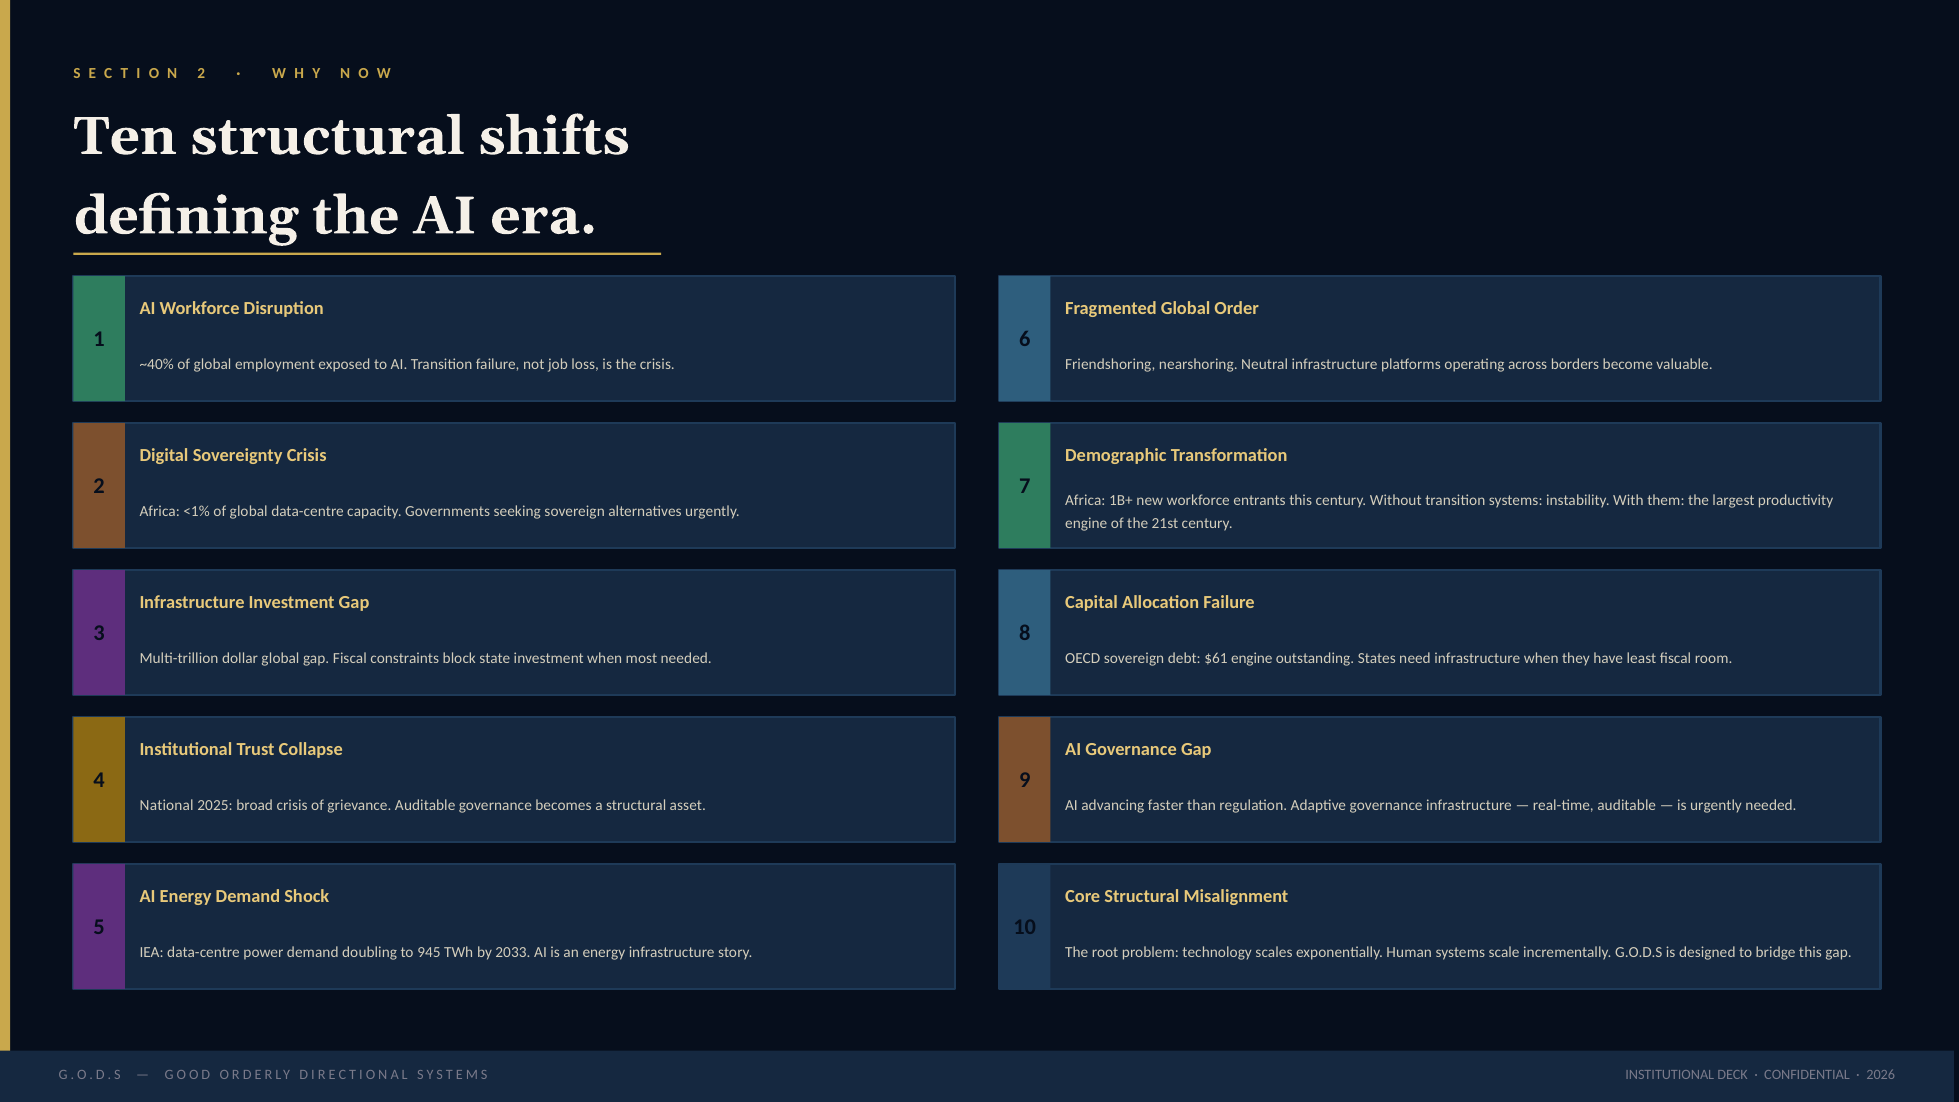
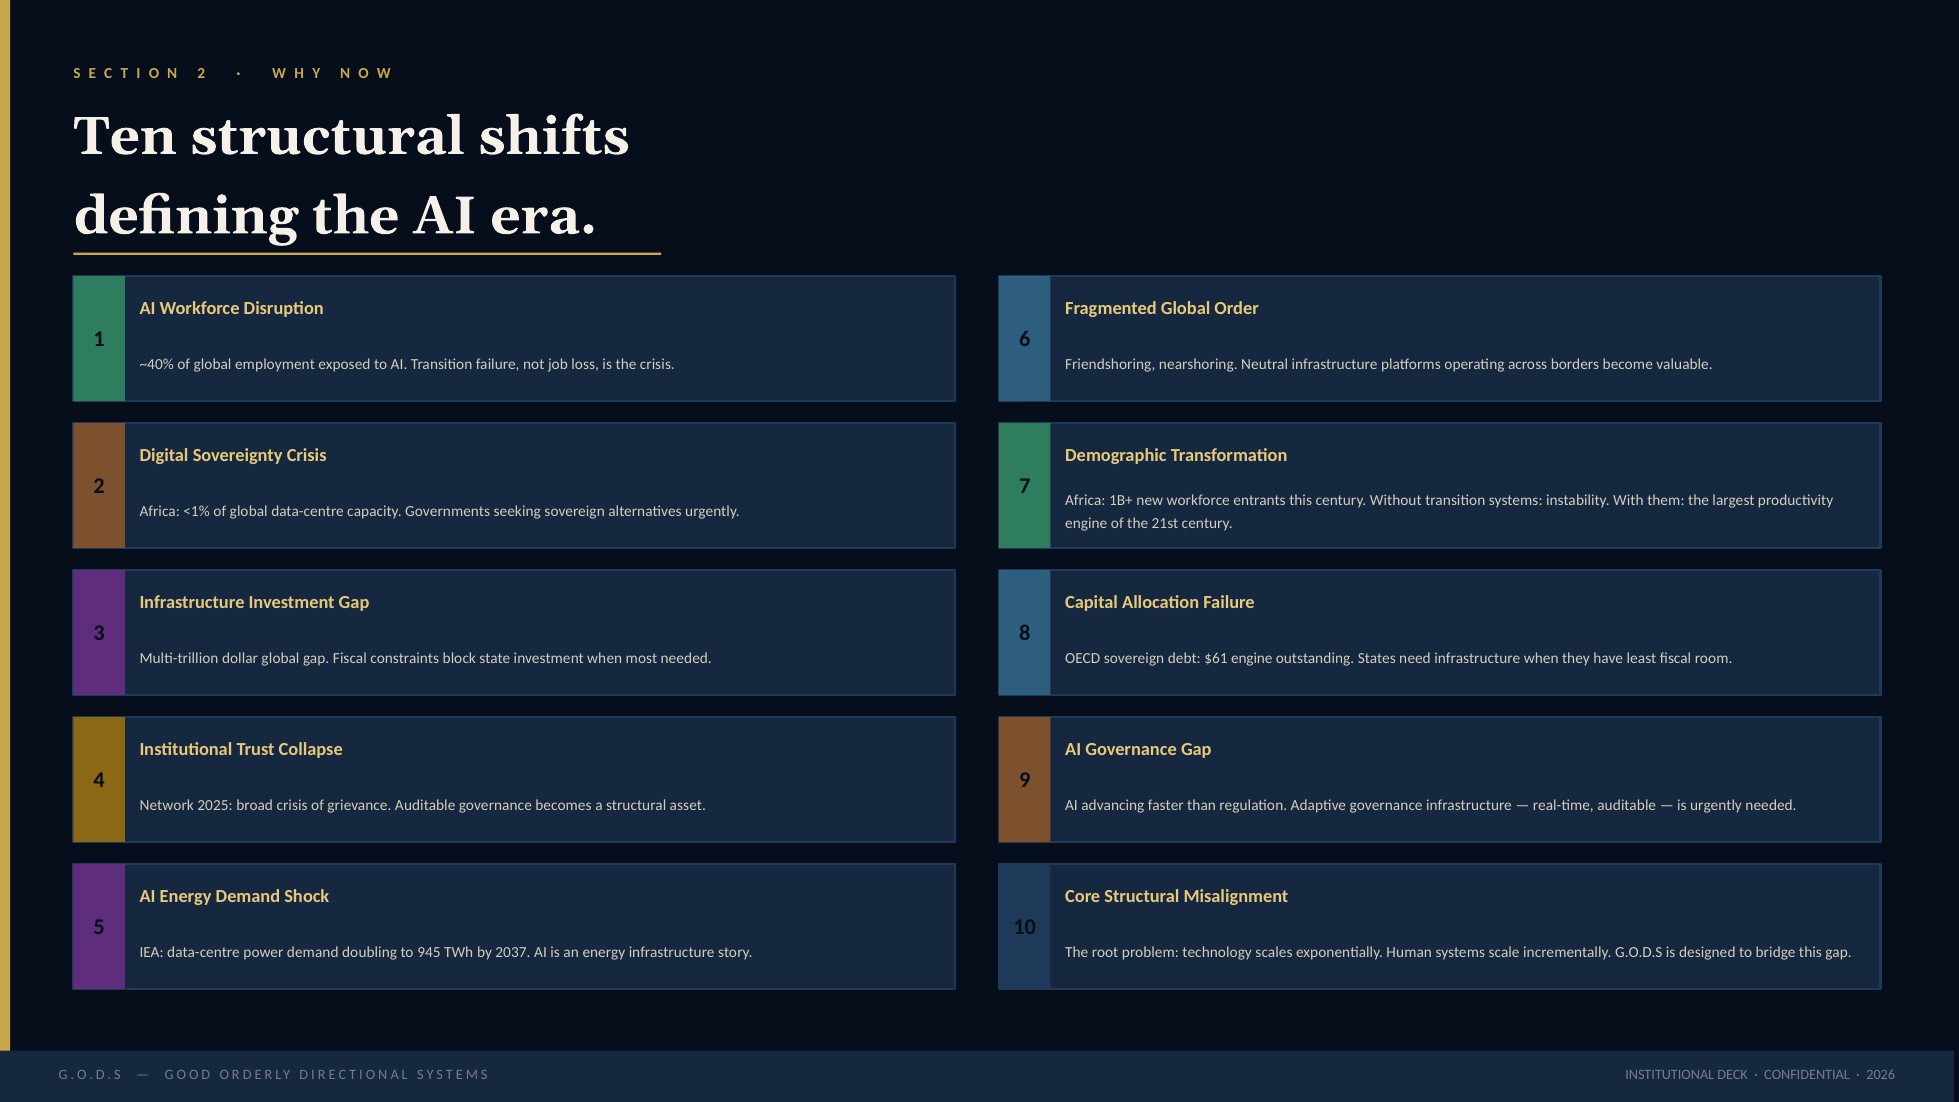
National: National -> Network
2033: 2033 -> 2037
